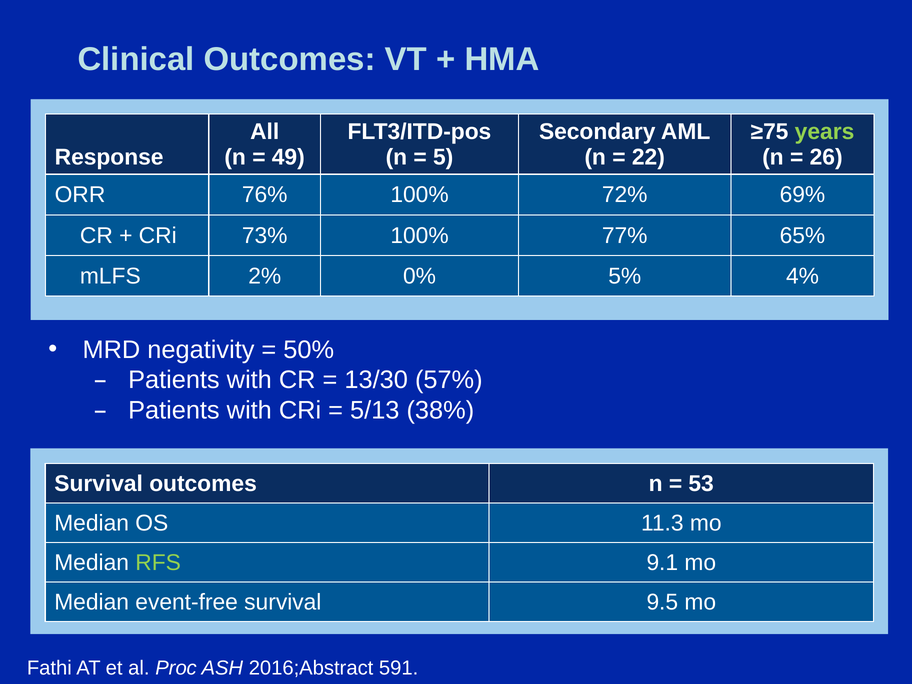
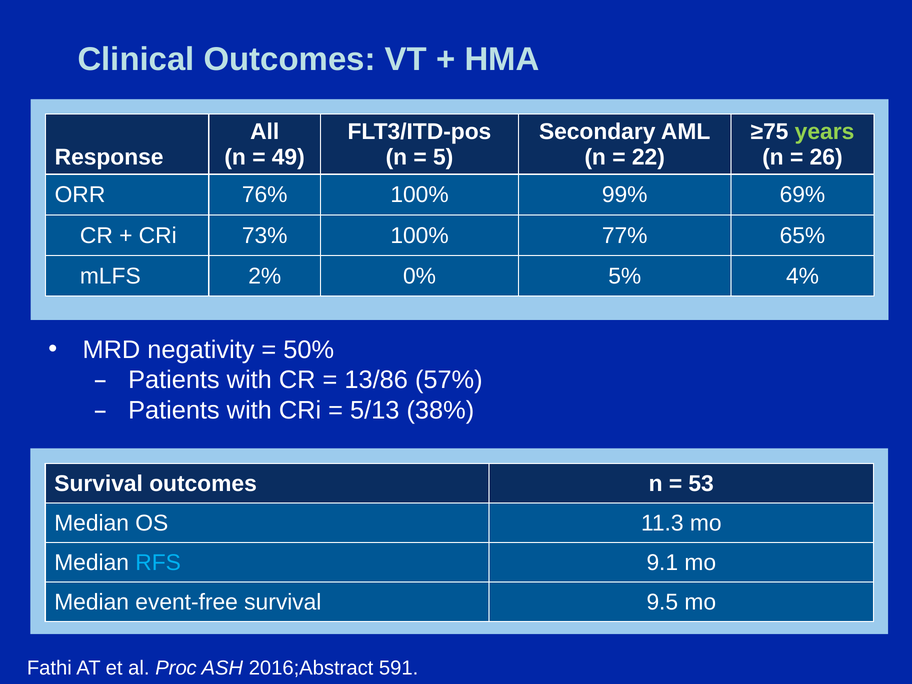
72%: 72% -> 99%
13/30: 13/30 -> 13/86
RFS colour: light green -> light blue
